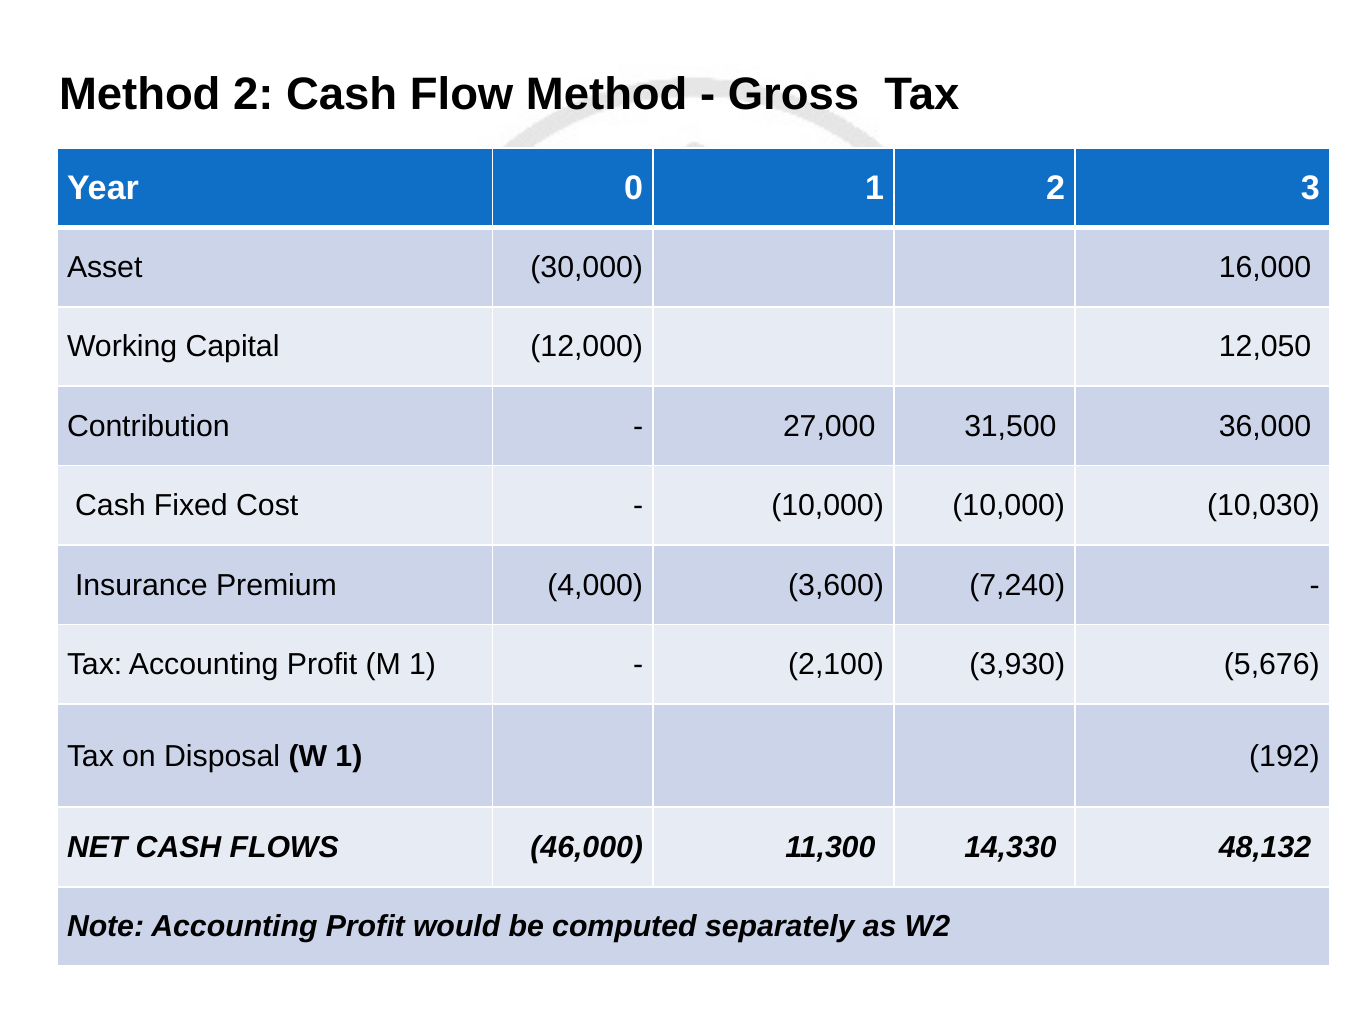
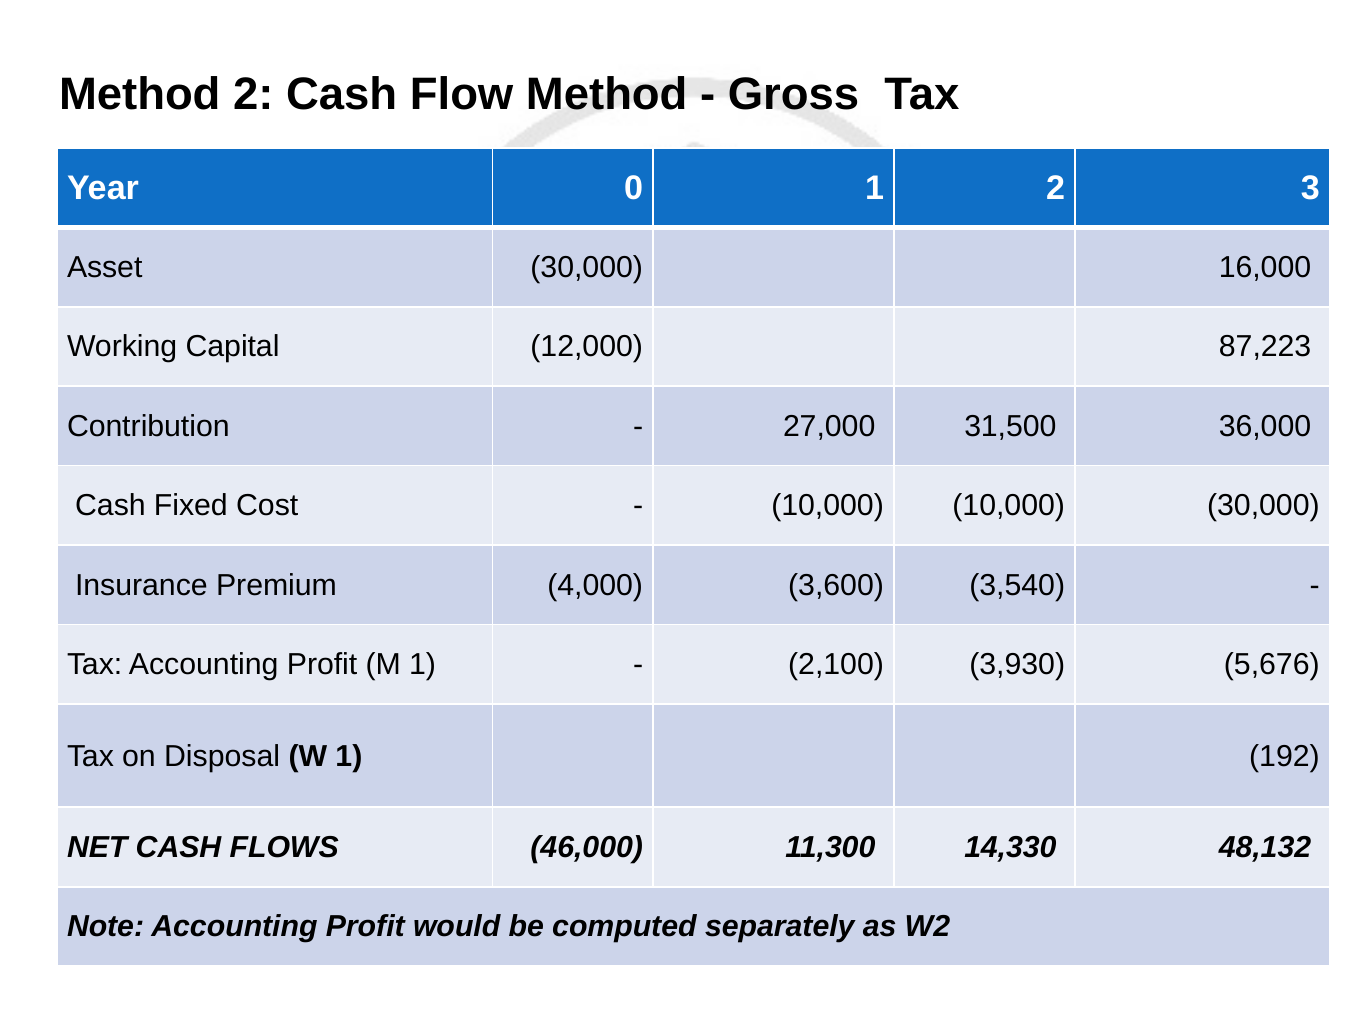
12,050: 12,050 -> 87,223
10,000 10,030: 10,030 -> 30,000
7,240: 7,240 -> 3,540
